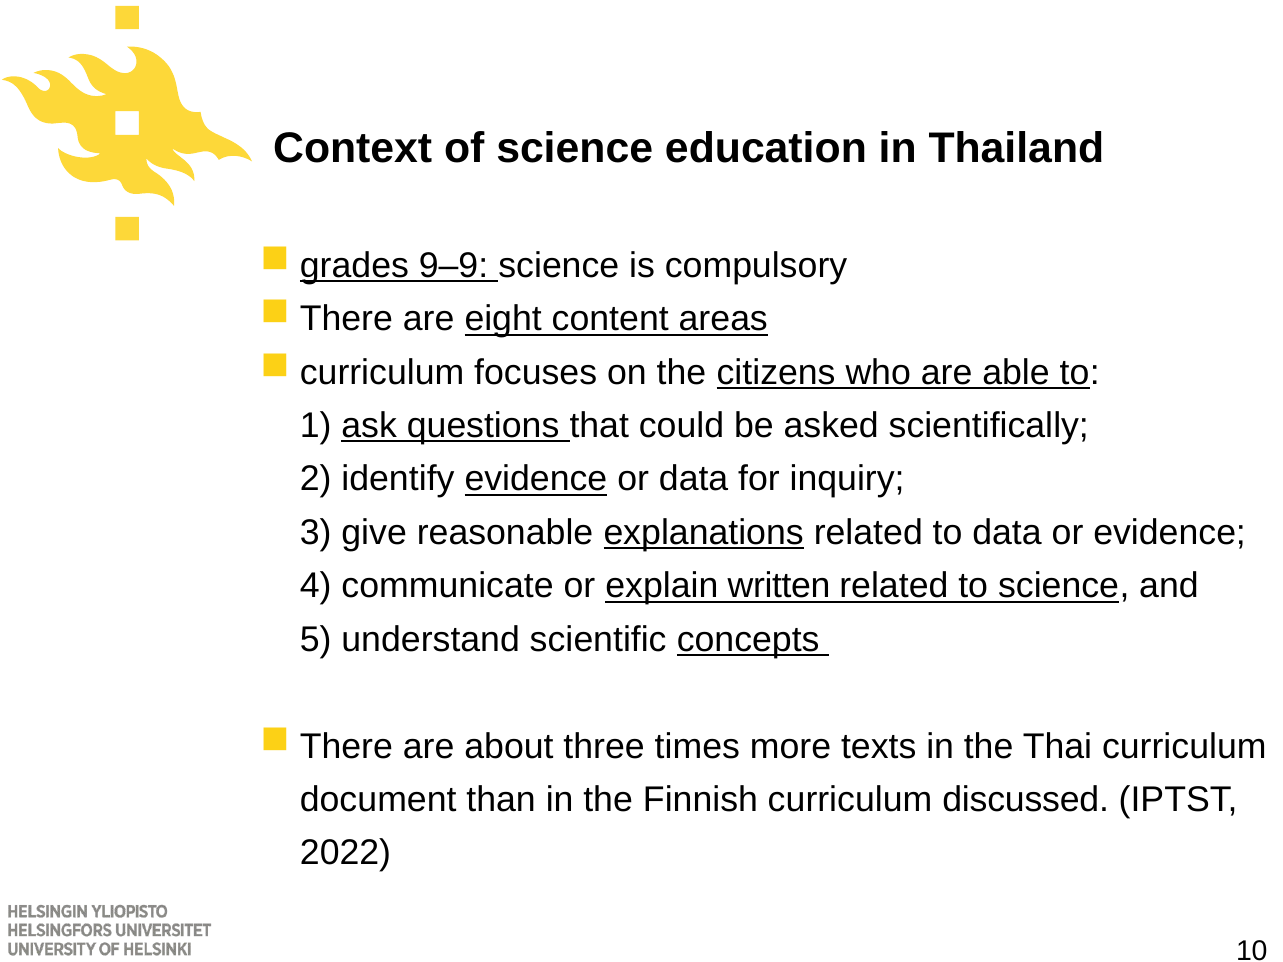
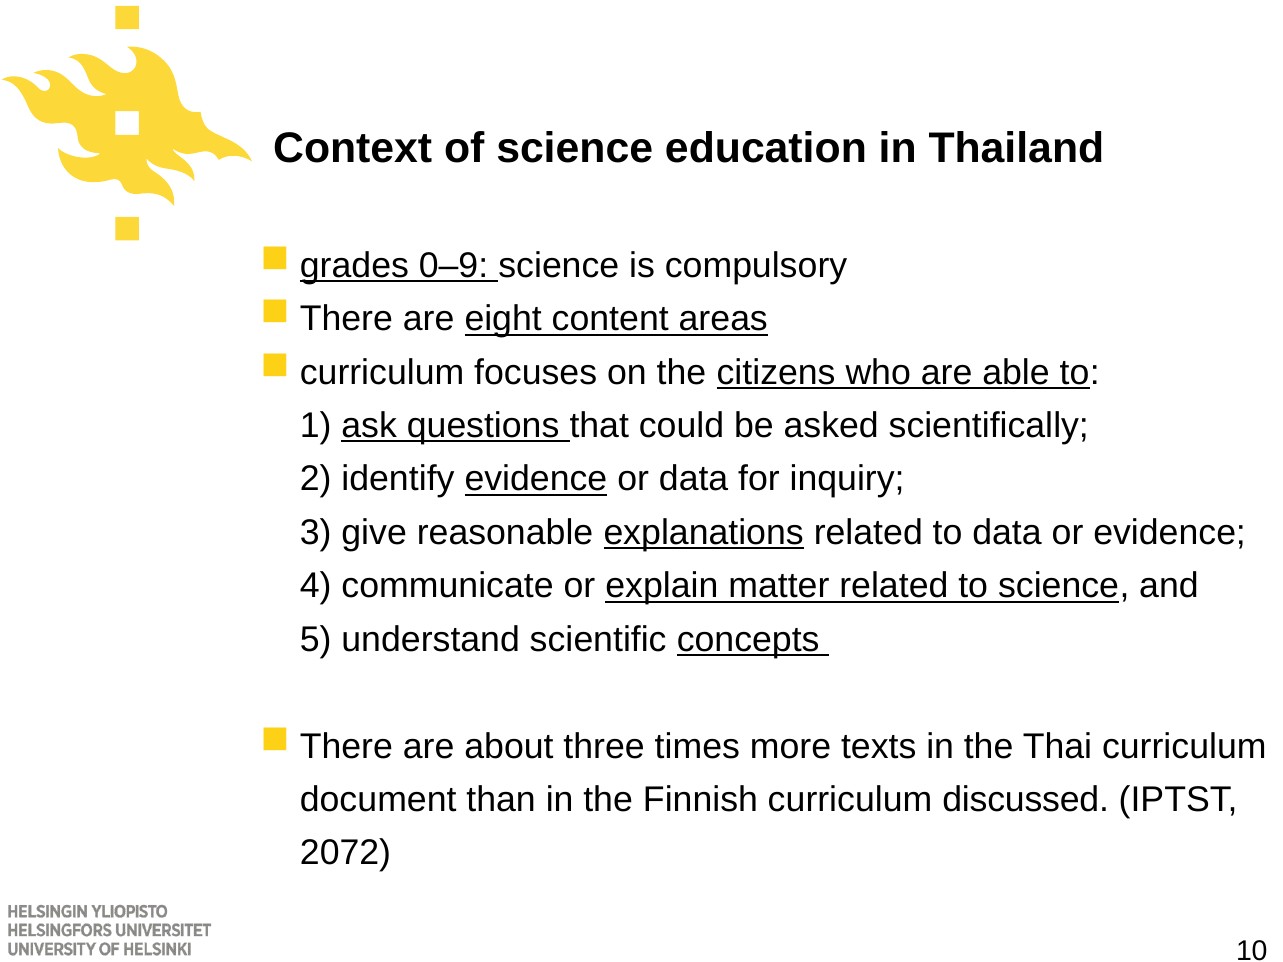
9–9: 9–9 -> 0–9
written: written -> matter
2022: 2022 -> 2072
